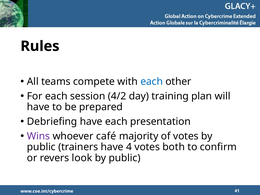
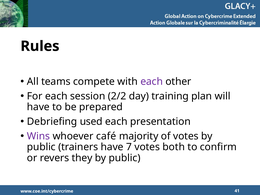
each at (152, 82) colour: blue -> purple
4/2: 4/2 -> 2/2
Debriefing have: have -> used
4: 4 -> 7
look: look -> they
